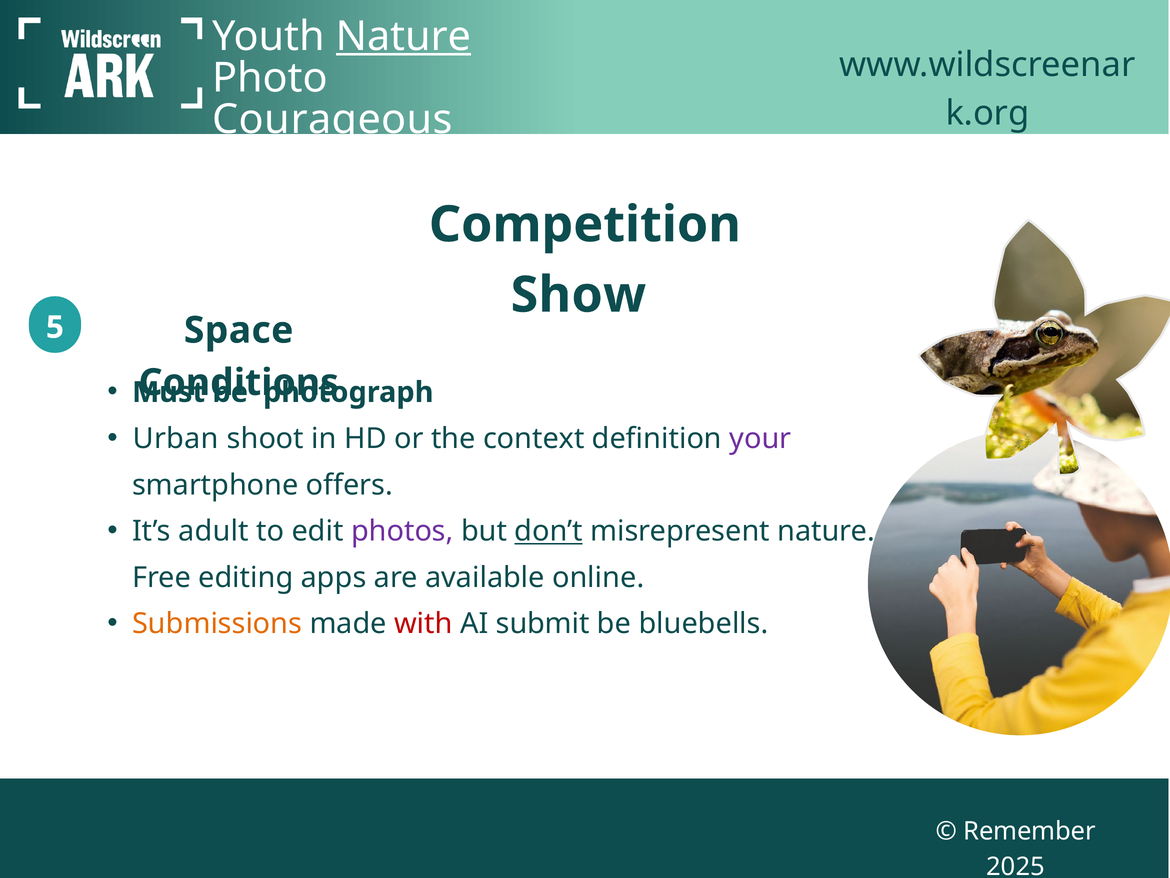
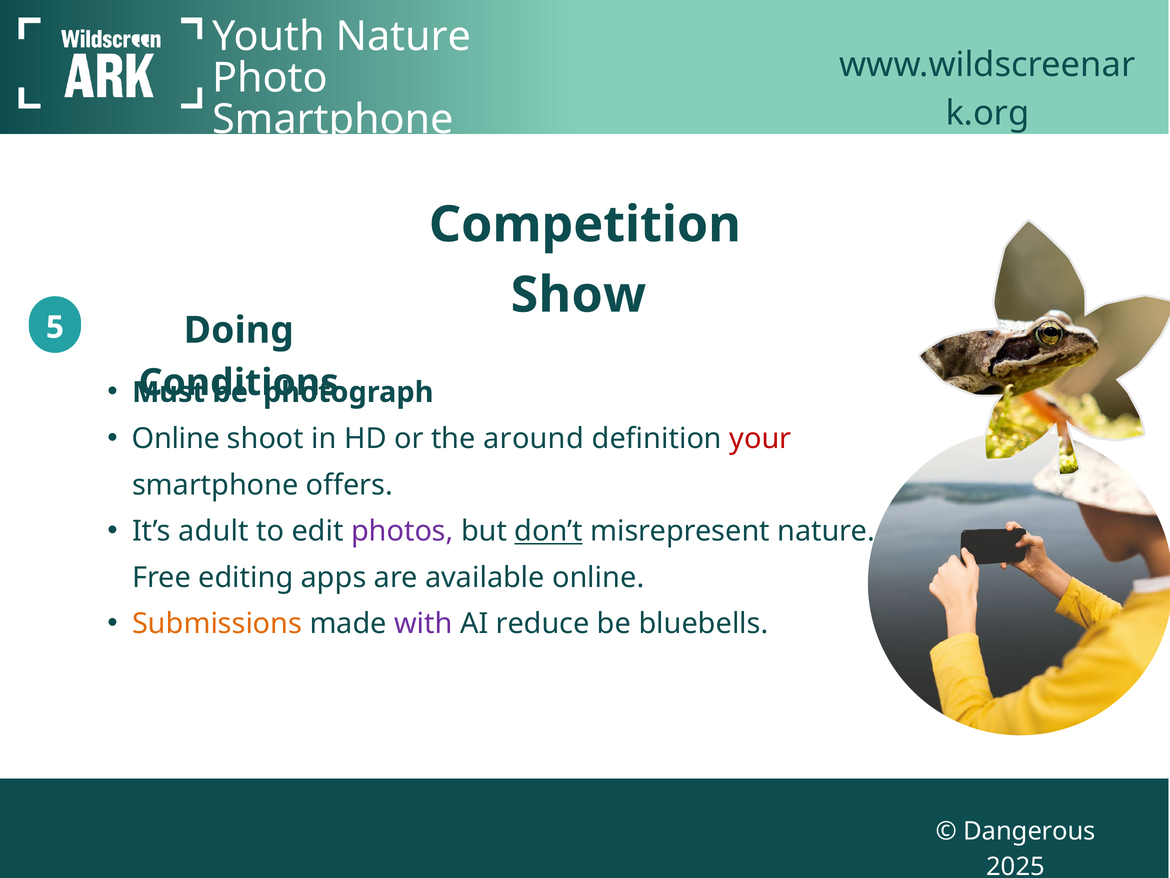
Nature at (403, 36) underline: present -> none
Courageous at (333, 119): Courageous -> Smartphone
Space: Space -> Doing
Urban at (176, 438): Urban -> Online
context: context -> around
your colour: purple -> red
with colour: red -> purple
submit: submit -> reduce
Remember: Remember -> Dangerous
